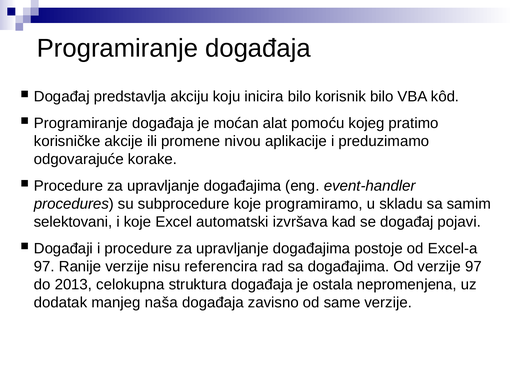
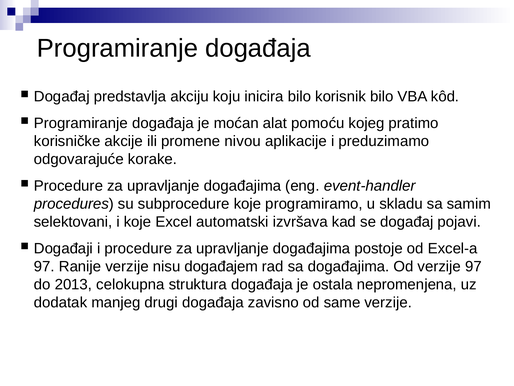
referencira: referencira -> događajem
naša: naša -> drugi
